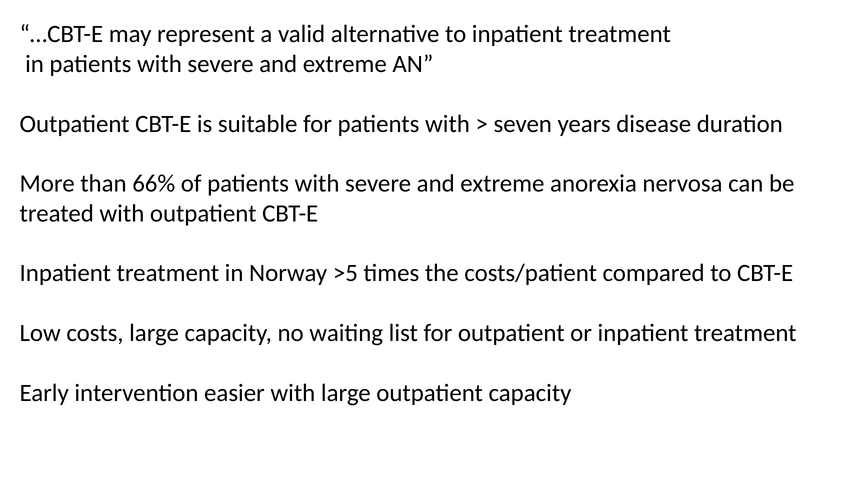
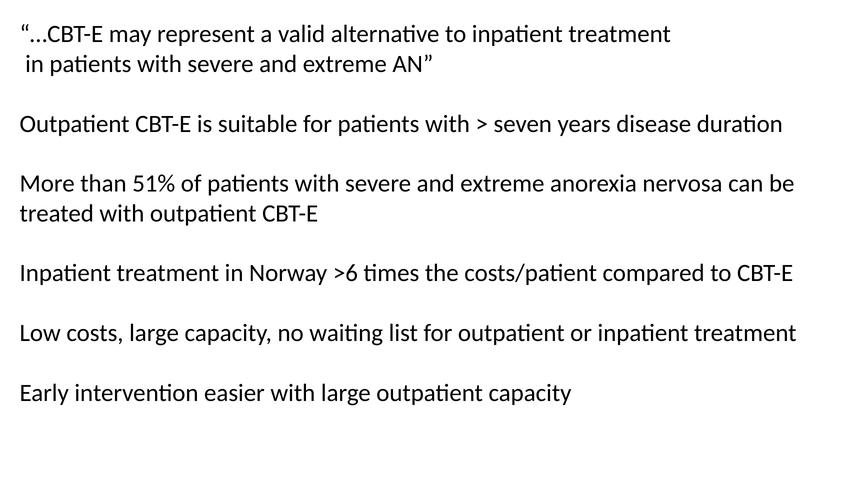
66%: 66% -> 51%
>5: >5 -> >6
